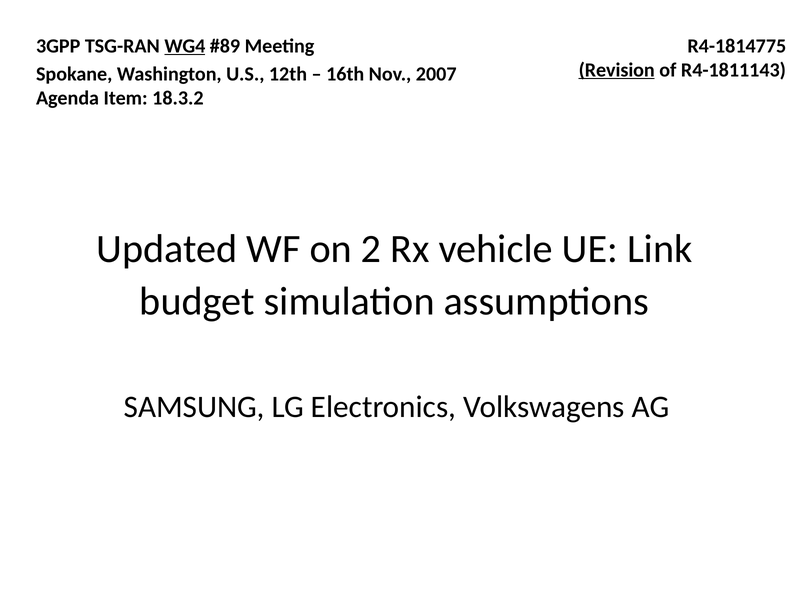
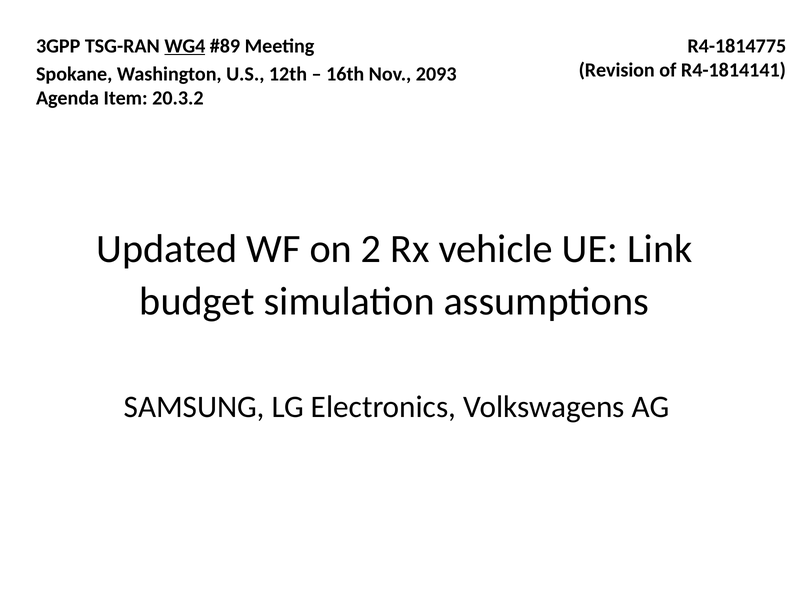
Revision underline: present -> none
R4-1811143: R4-1811143 -> R4-1814141
2007: 2007 -> 2093
18.3.2: 18.3.2 -> 20.3.2
